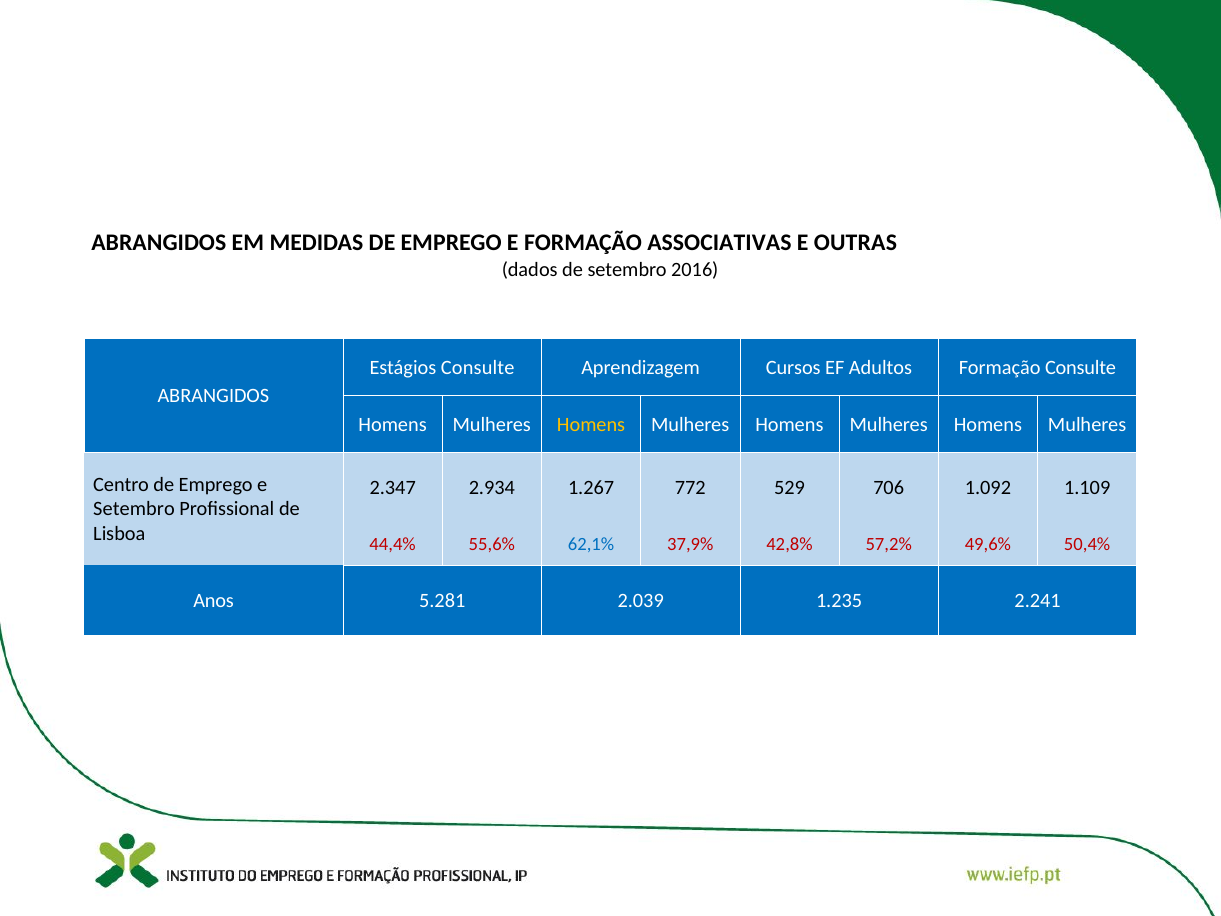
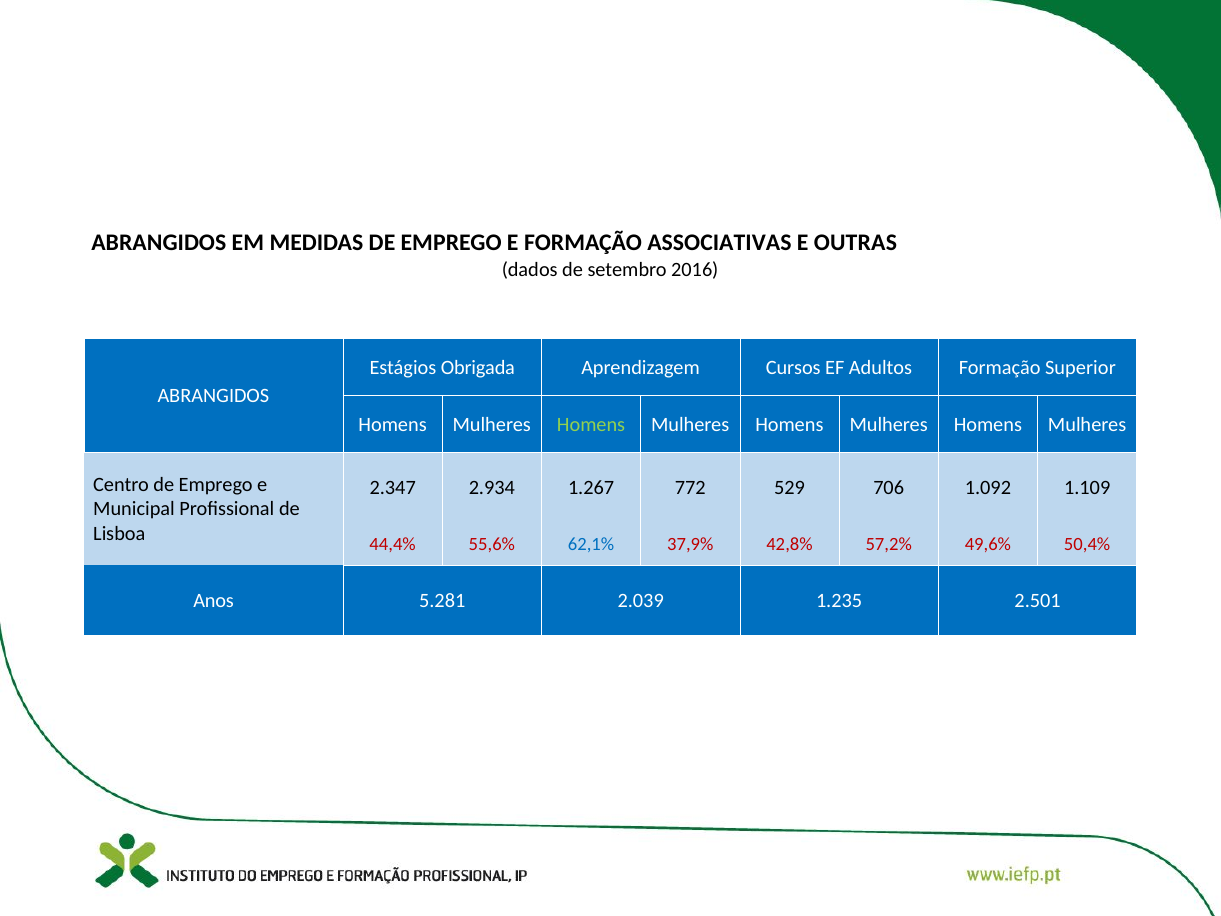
Estágios Consulte: Consulte -> Obrigada
Formação Consulte: Consulte -> Superior
Homens at (591, 424) colour: yellow -> light green
Setembro at (134, 509): Setembro -> Municipal
2.241: 2.241 -> 2.501
